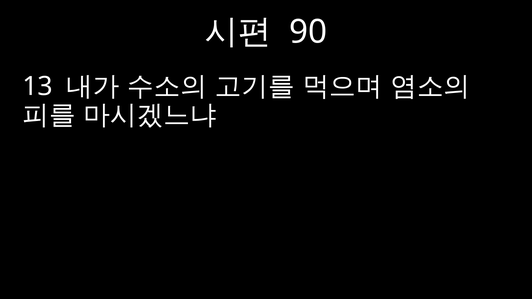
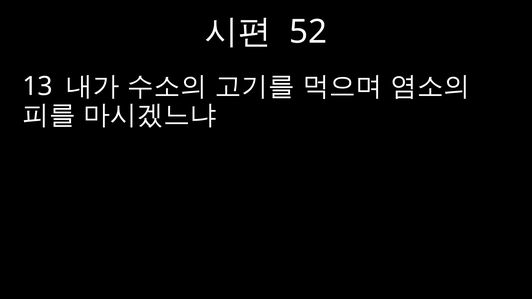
90: 90 -> 52
